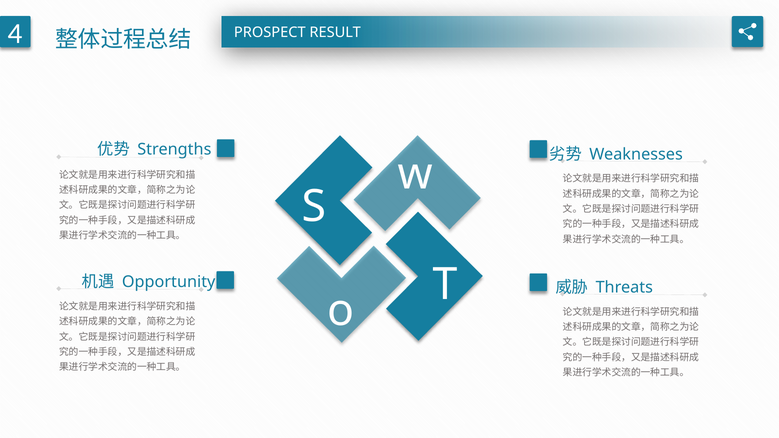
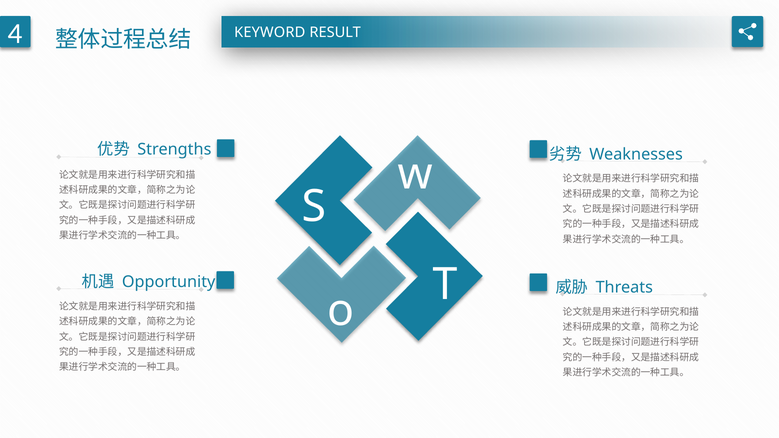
PROSPECT: PROSPECT -> KEYWORD
